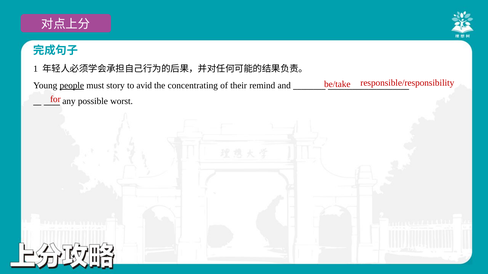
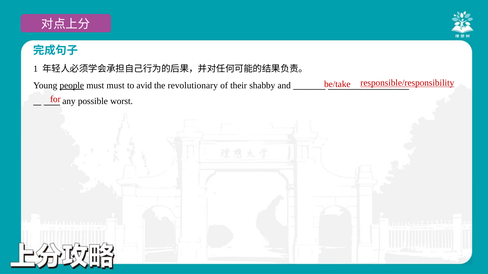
responsible/responsibility underline: none -> present
must story: story -> must
concentrating: concentrating -> revolutionary
remind: remind -> shabby
